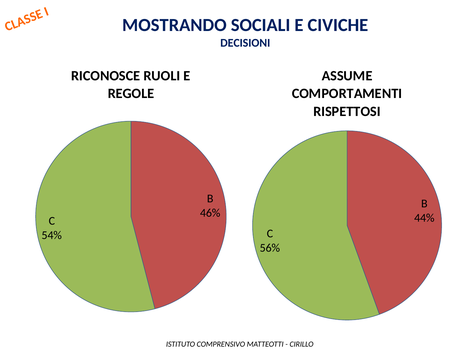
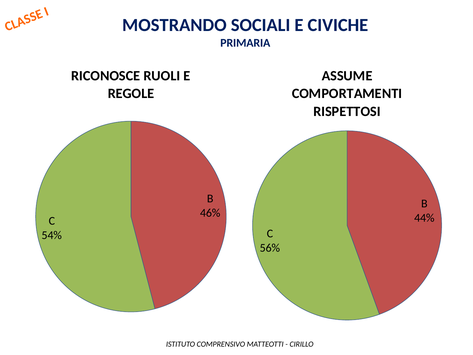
DECISIONI: DECISIONI -> PRIMARIA
